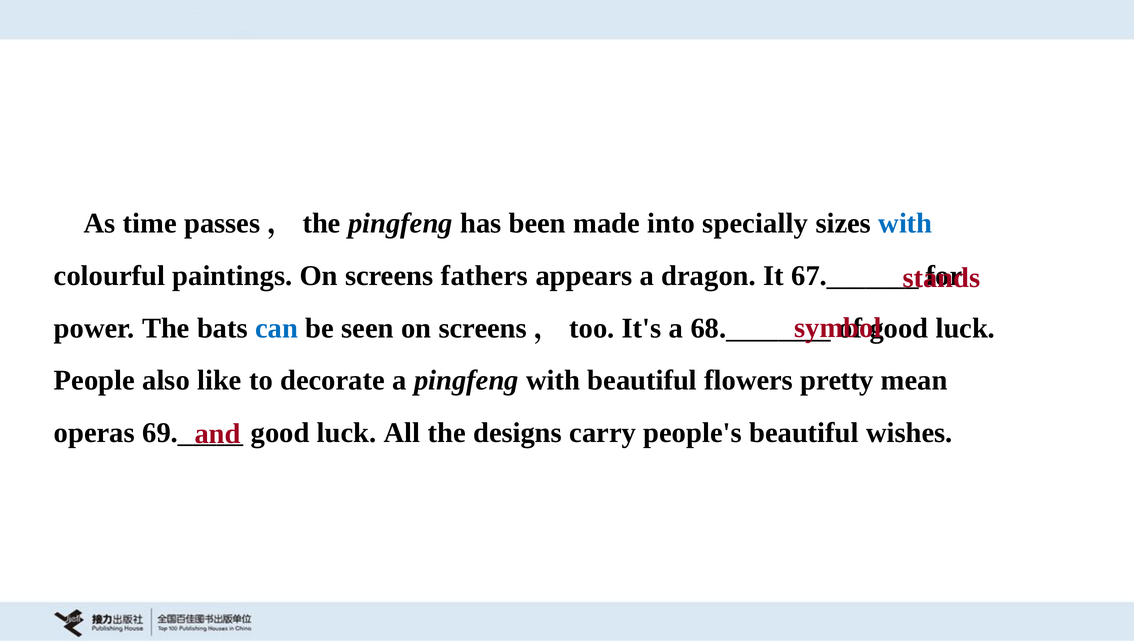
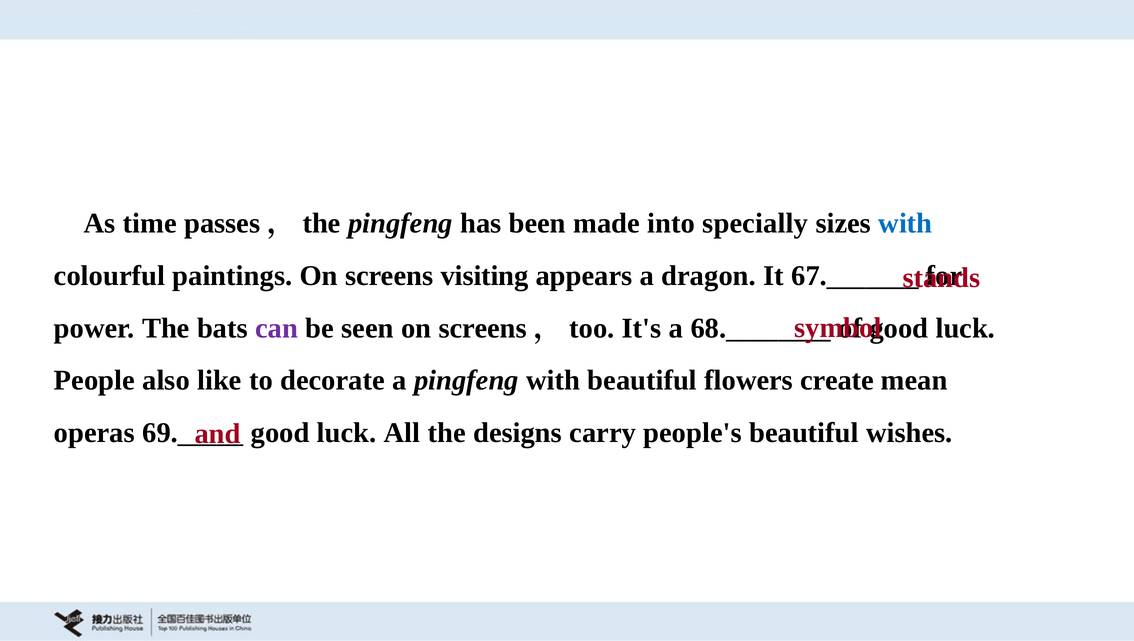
fathers: fathers -> visiting
can colour: blue -> purple
pretty: pretty -> create
